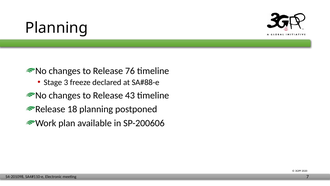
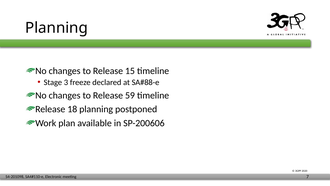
76: 76 -> 15
43: 43 -> 59
